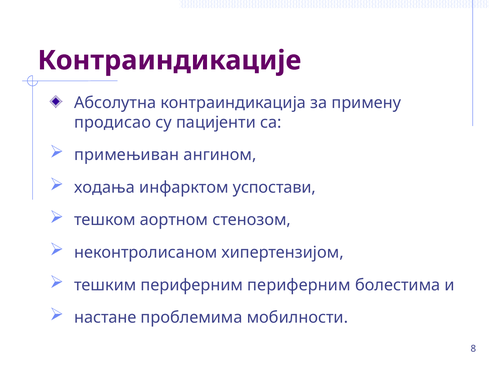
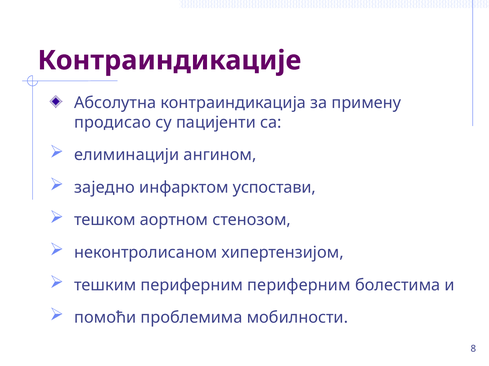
примењиван: примењиван -> елиминацији
ходања: ходања -> заједно
настане: настане -> помоћи
